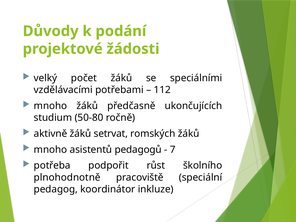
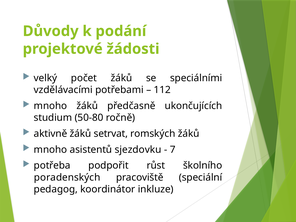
pedagogů: pedagogů -> sjezdovku
plnohodnotně: plnohodnotně -> poradenských
